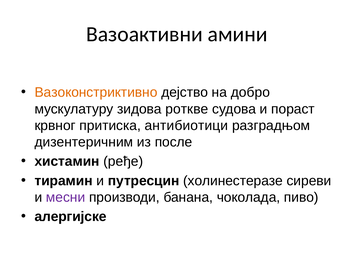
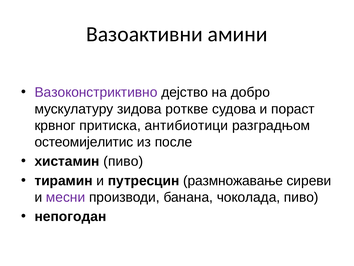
Вазоконстриктивно colour: orange -> purple
дизентеричним: дизентеричним -> остеомијелитис
хистамин ређе: ређе -> пиво
холинестеразе: холинестеразе -> размножавање
алергијске: алергијске -> непогодан
